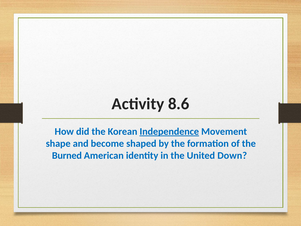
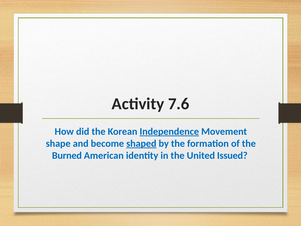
8.6: 8.6 -> 7.6
shaped underline: none -> present
Down: Down -> Issued
